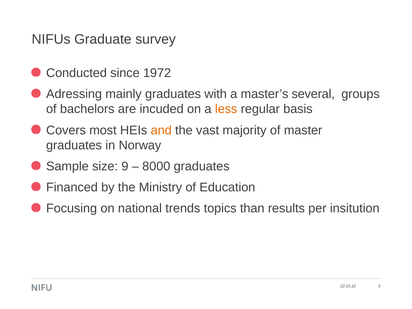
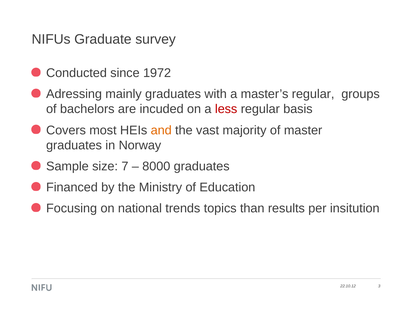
master’s several: several -> regular
less colour: orange -> red
9: 9 -> 7
